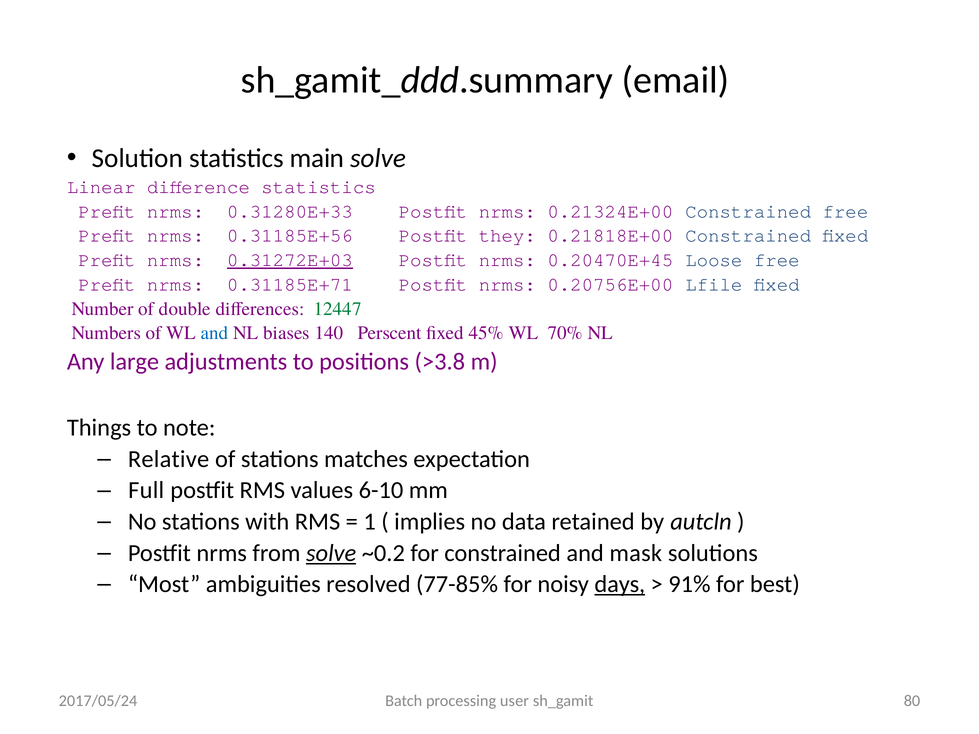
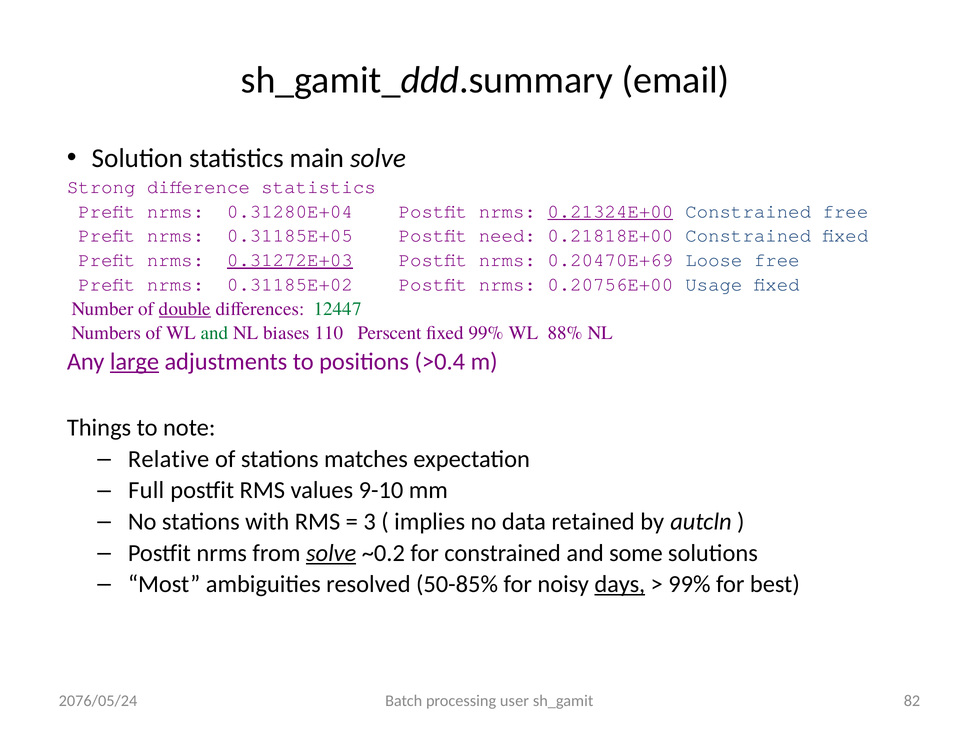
Linear: Linear -> Strong
0.31280E+33: 0.31280E+33 -> 0.31280E+04
0.21324E+00 underline: none -> present
0.31185E+56: 0.31185E+56 -> 0.31185E+05
they: they -> need
0.20470E+45: 0.20470E+45 -> 0.20470E+69
0.31185E+71: 0.31185E+71 -> 0.31185E+02
Lfile: Lfile -> Usage
double underline: none -> present
and at (215, 333) colour: blue -> green
140: 140 -> 110
fixed 45%: 45% -> 99%
70%: 70% -> 88%
large underline: none -> present
>3.8: >3.8 -> >0.4
6-10: 6-10 -> 9-10
1: 1 -> 3
mask: mask -> some
77-85%: 77-85% -> 50-85%
91% at (689, 585): 91% -> 99%
80: 80 -> 82
2017/05/24: 2017/05/24 -> 2076/05/24
